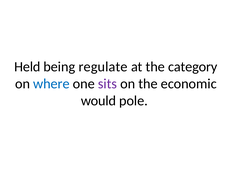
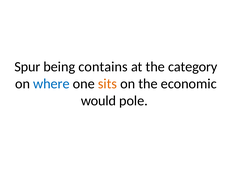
Held: Held -> Spur
regulate: regulate -> contains
sits colour: purple -> orange
